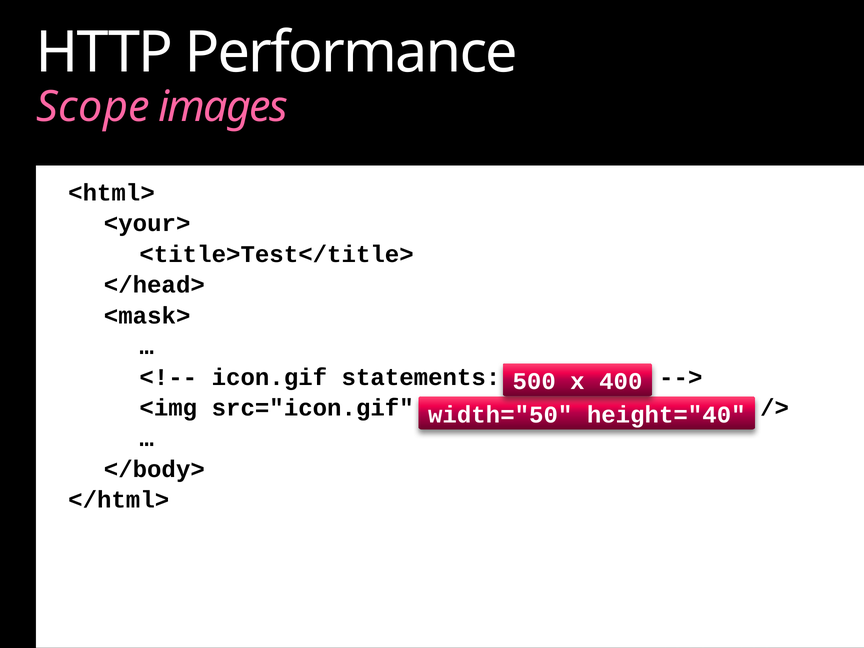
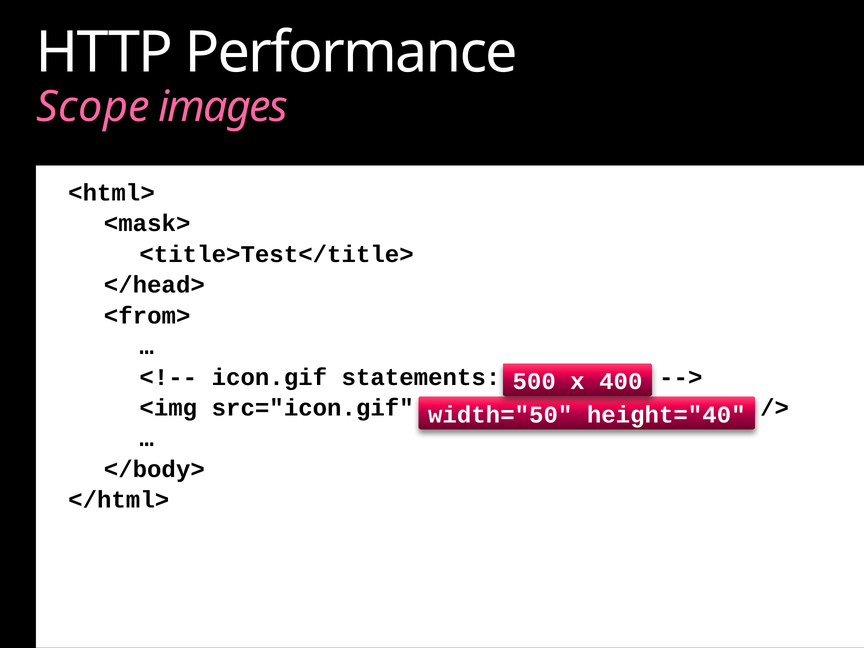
<your>: <your> -> <mask>
<mask>: <mask> -> <from>
